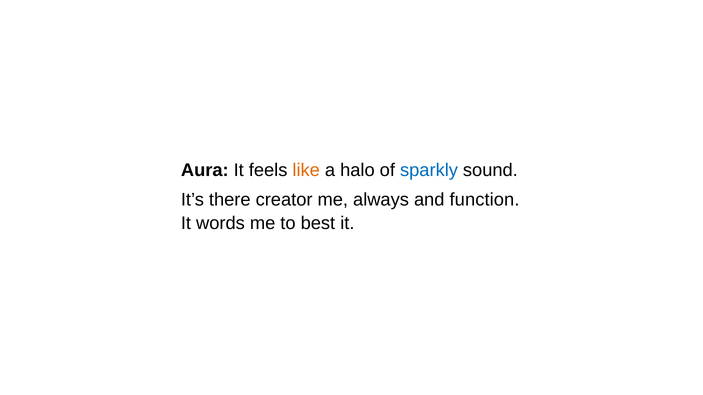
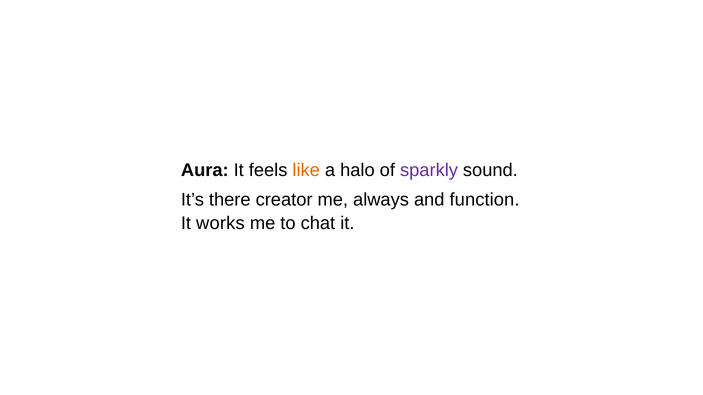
sparkly colour: blue -> purple
words: words -> works
best: best -> chat
